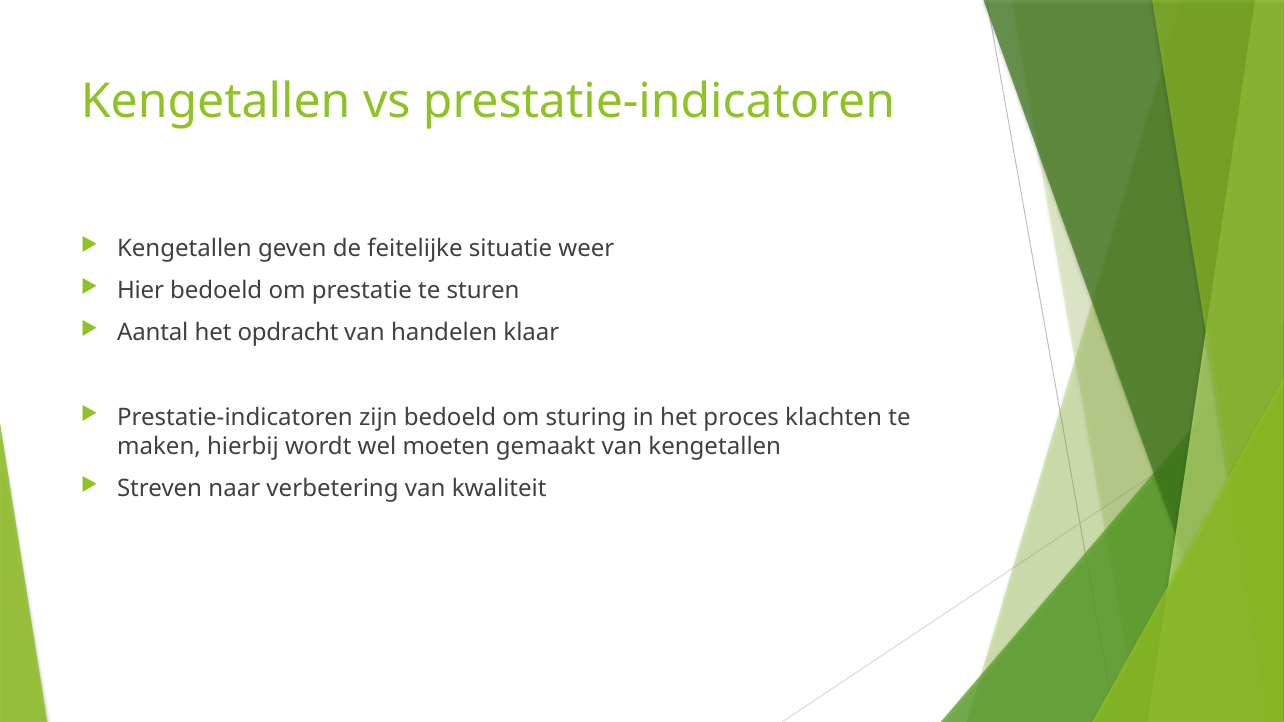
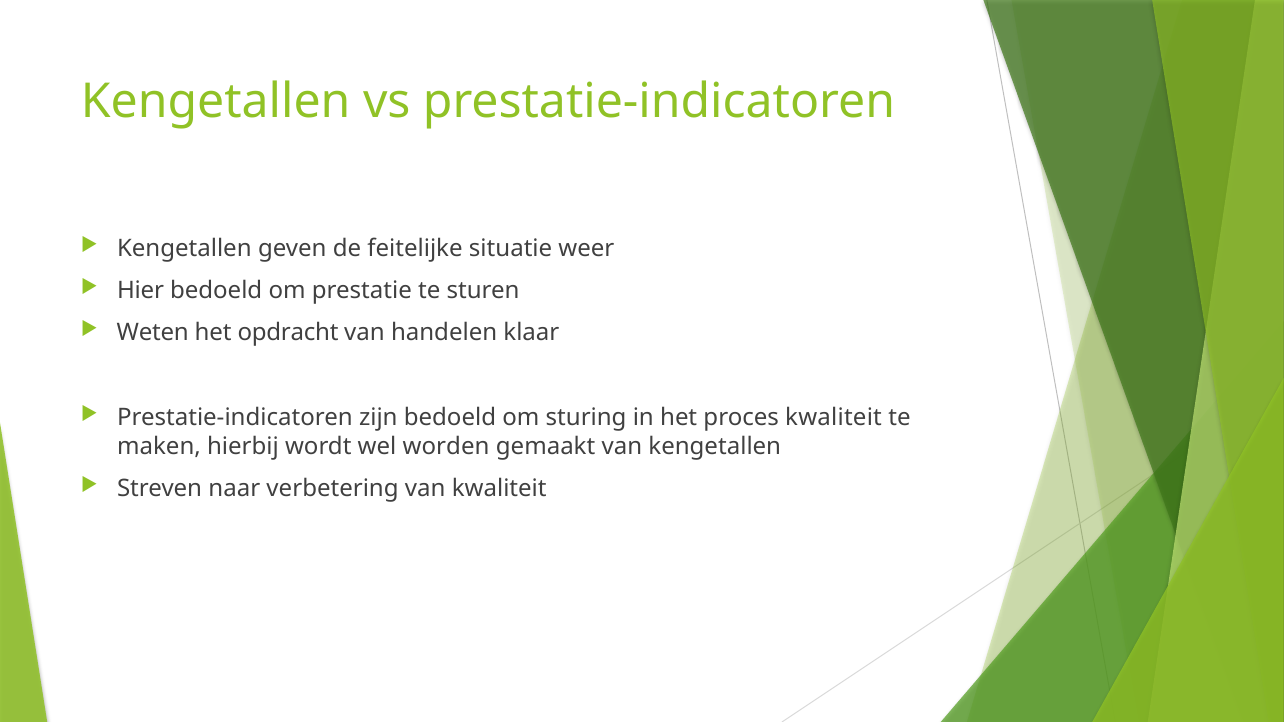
Aantal: Aantal -> Weten
proces klachten: klachten -> kwaliteit
moeten: moeten -> worden
